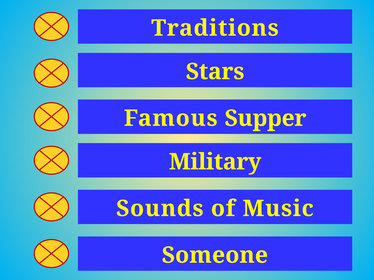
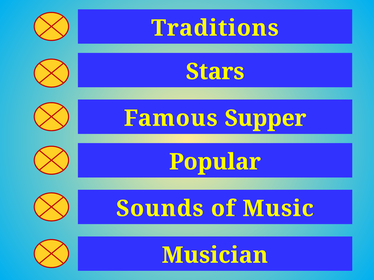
Military: Military -> Popular
Someone: Someone -> Musician
